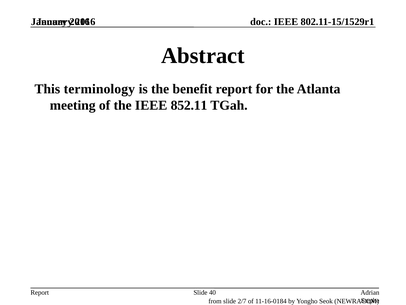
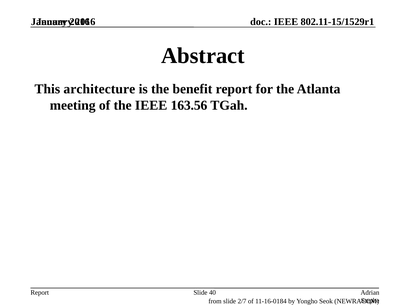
terminology: terminology -> architecture
852.11: 852.11 -> 163.56
